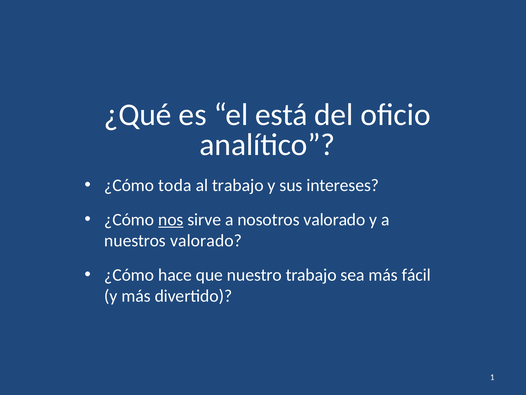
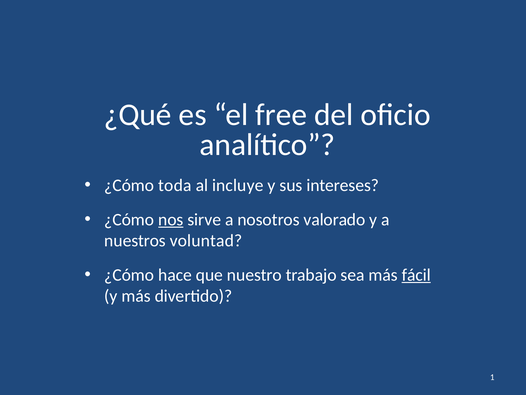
está: está -> free
al trabajo: trabajo -> incluye
nuestros valorado: valorado -> voluntad
fácil underline: none -> present
